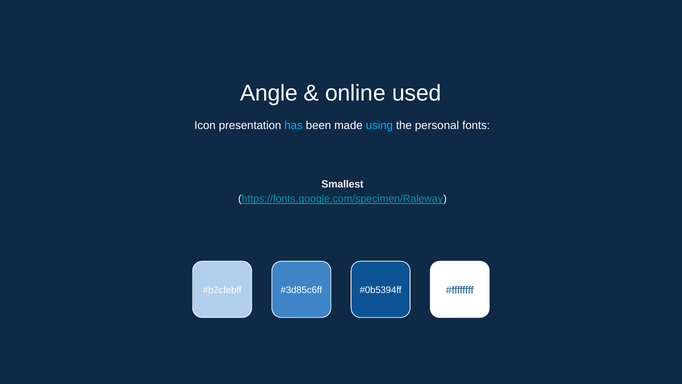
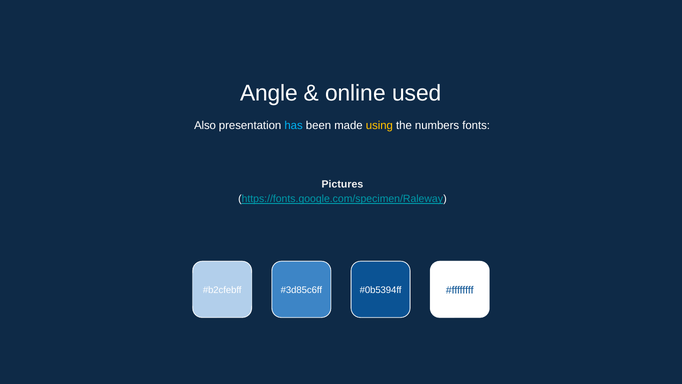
Icon: Icon -> Also
using colour: light blue -> yellow
personal: personal -> numbers
Smallest: Smallest -> Pictures
